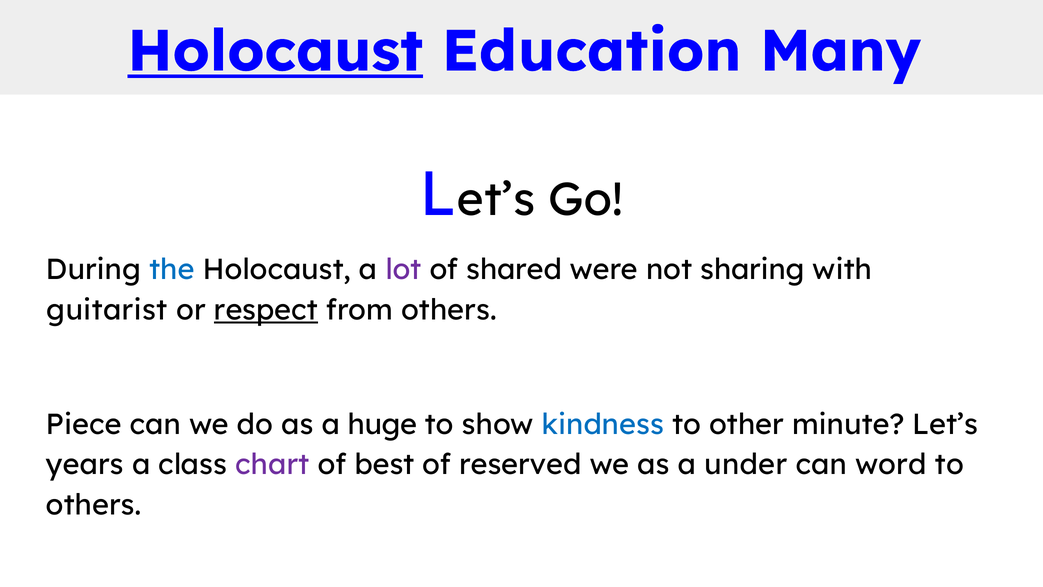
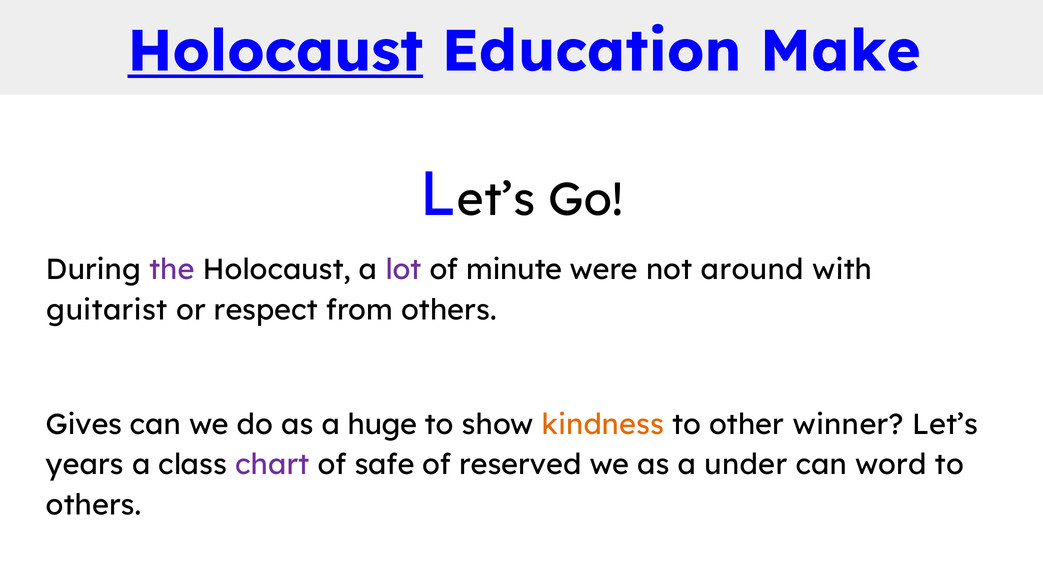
Many: Many -> Make
the colour: blue -> purple
shared: shared -> minute
sharing: sharing -> around
respect underline: present -> none
Piece: Piece -> Gives
kindness colour: blue -> orange
minute: minute -> winner
best: best -> safe
